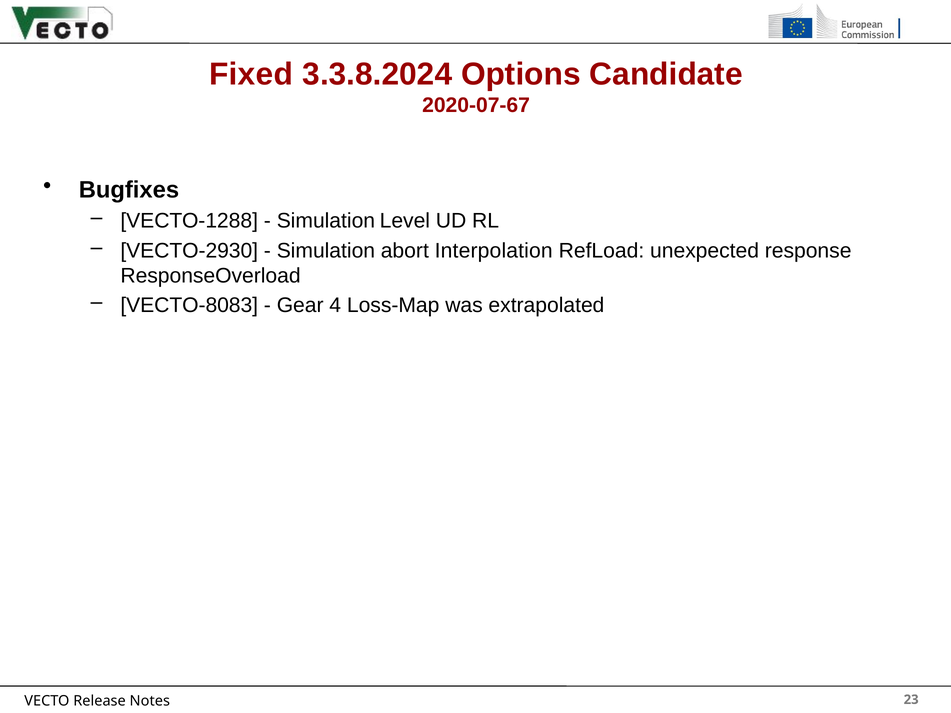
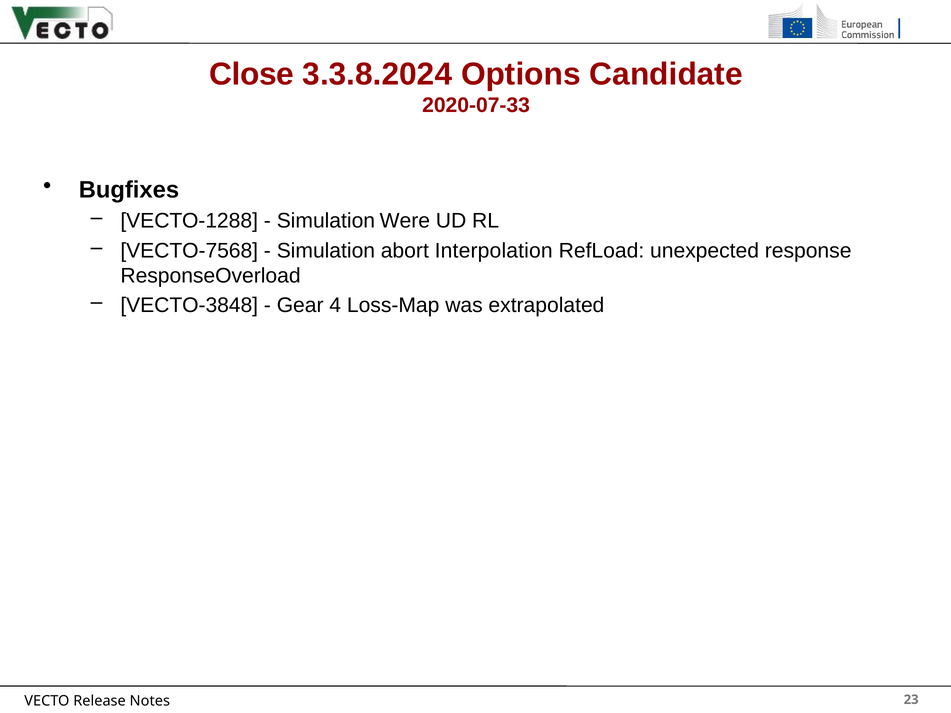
Fixed: Fixed -> Close
2020-07-67: 2020-07-67 -> 2020-07-33
Level: Level -> Were
VECTO-2930: VECTO-2930 -> VECTO-7568
VECTO-8083: VECTO-8083 -> VECTO-3848
